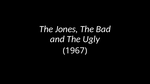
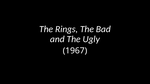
Jones: Jones -> Rings
